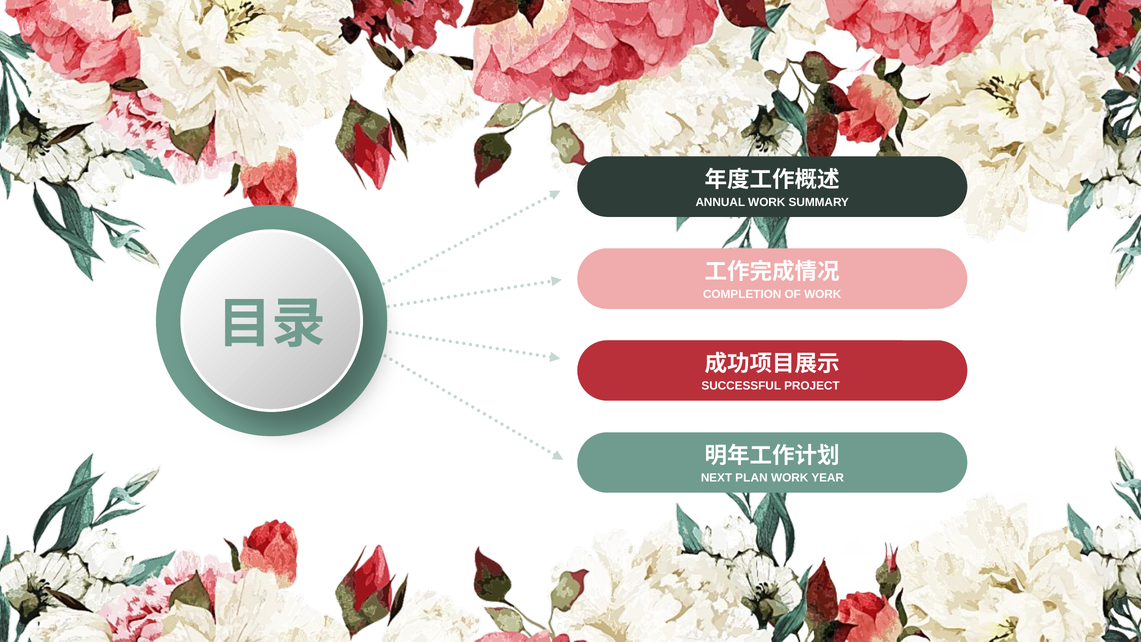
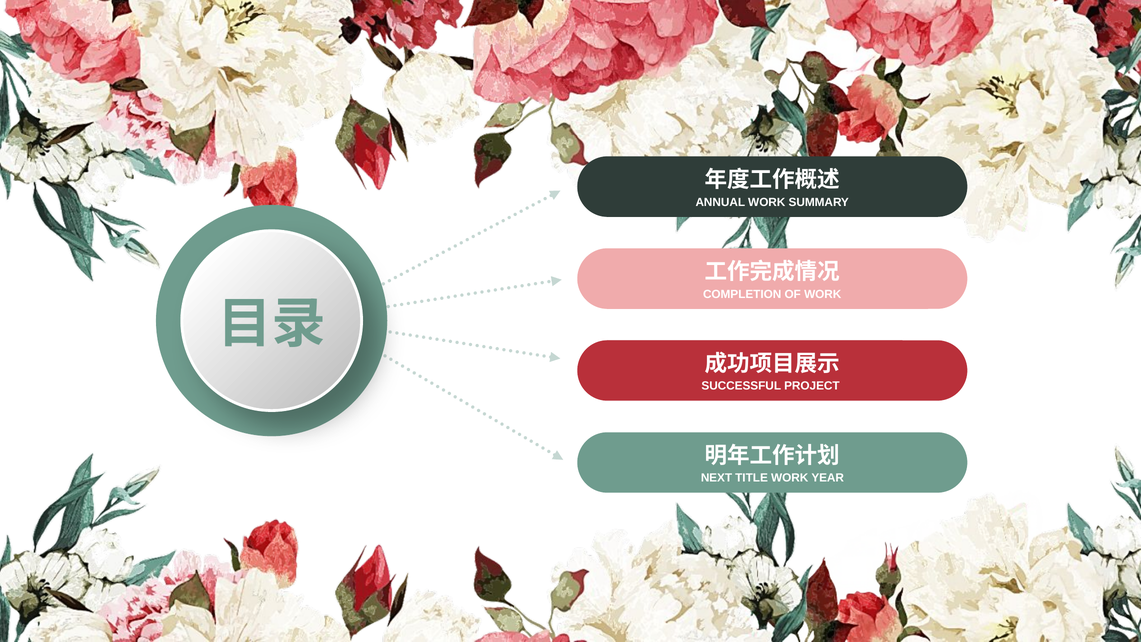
PLAN: PLAN -> TITLE
